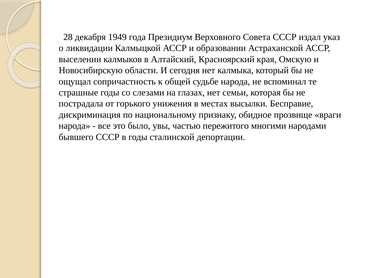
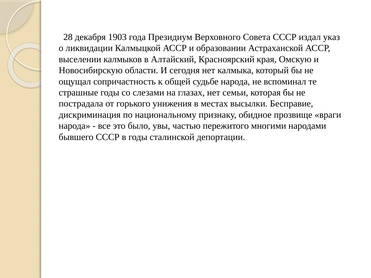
1949: 1949 -> 1903
